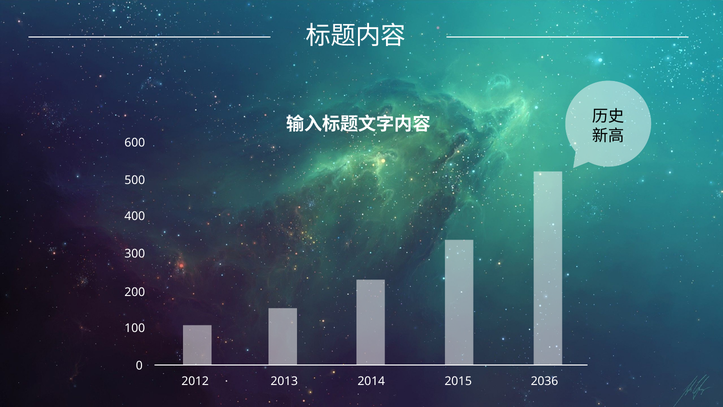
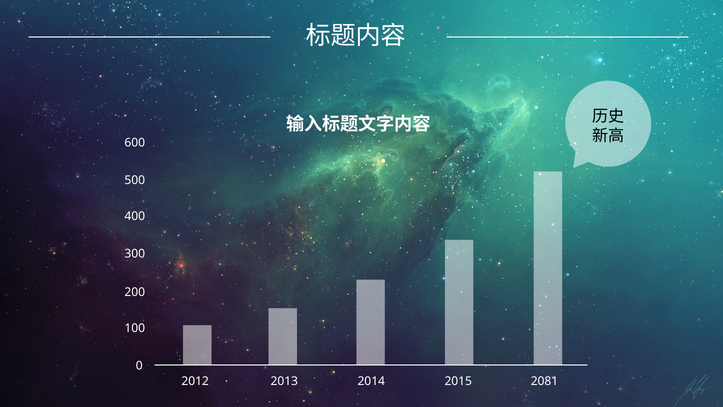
2036: 2036 -> 2081
